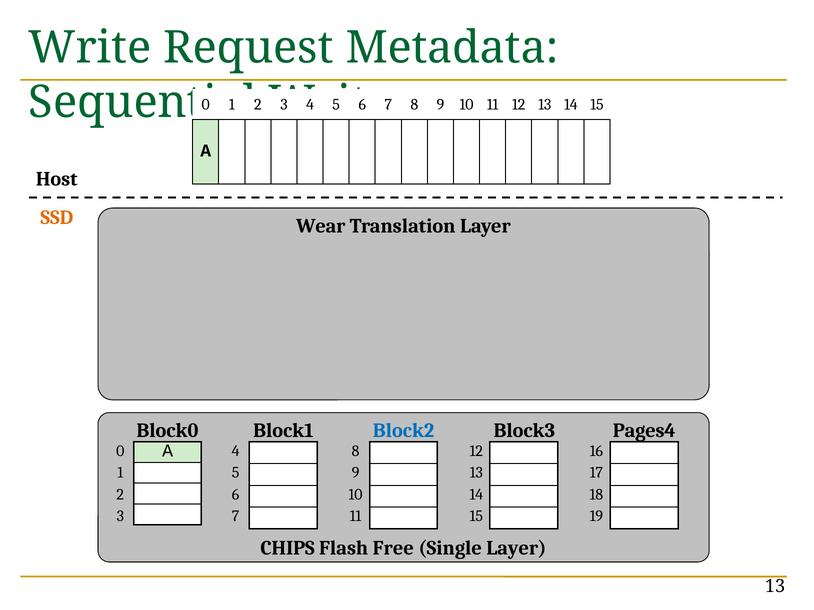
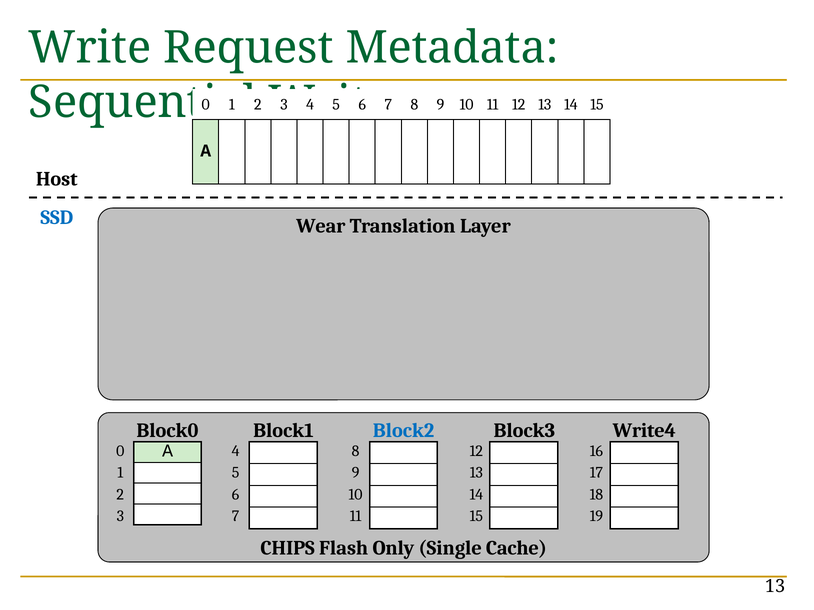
SSD colour: orange -> blue
Pages4: Pages4 -> Write4
Free: Free -> Only
Single Layer: Layer -> Cache
